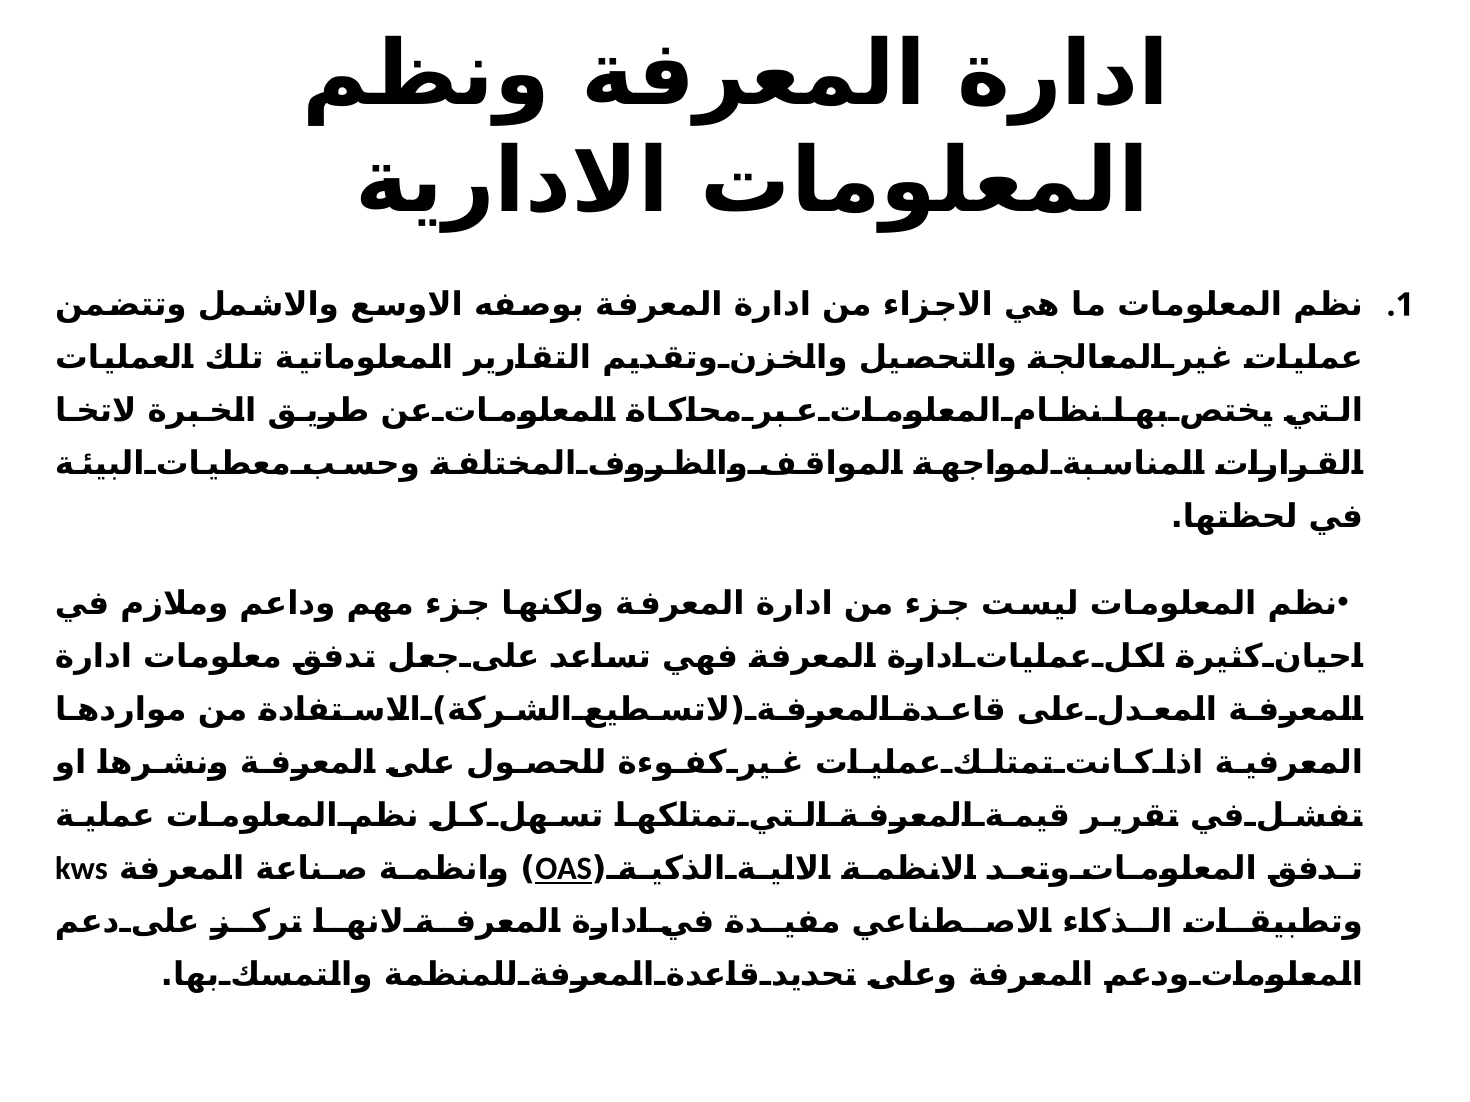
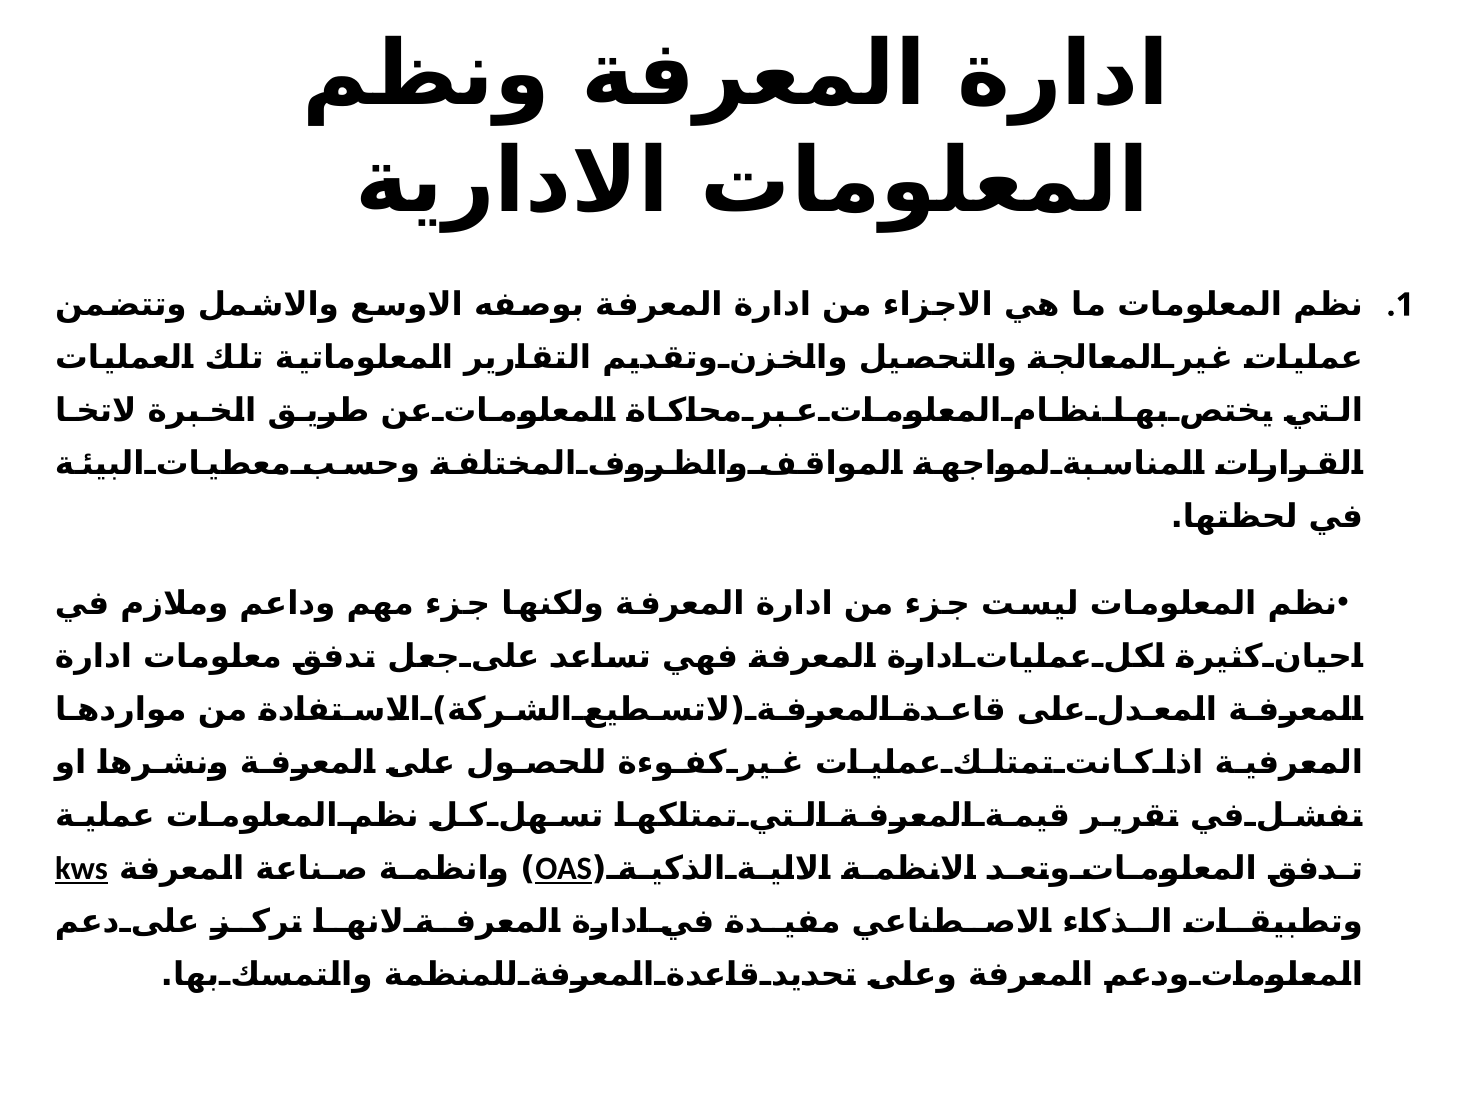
kws underline: none -> present
